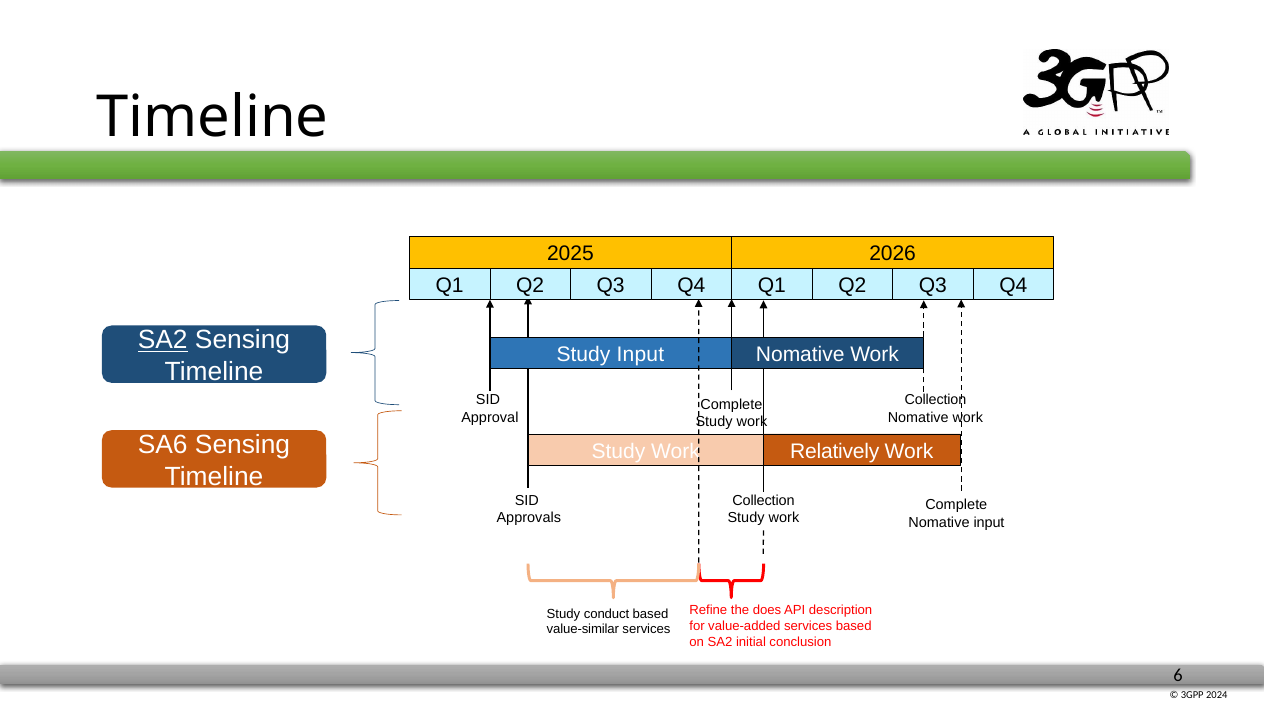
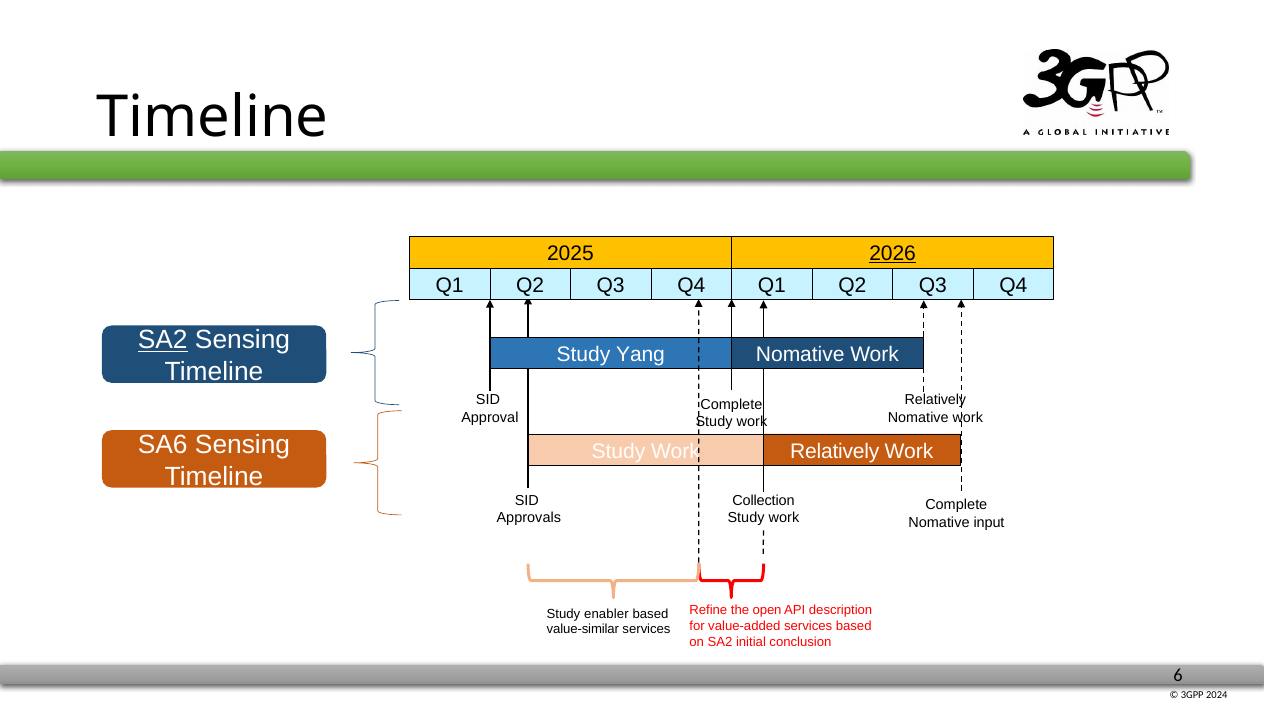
2026 underline: none -> present
Study Input: Input -> Yang
Collection at (935, 400): Collection -> Relatively
does: does -> open
conduct: conduct -> enabler
